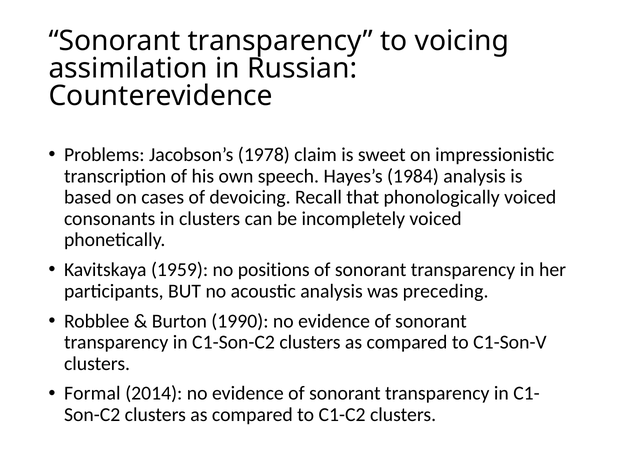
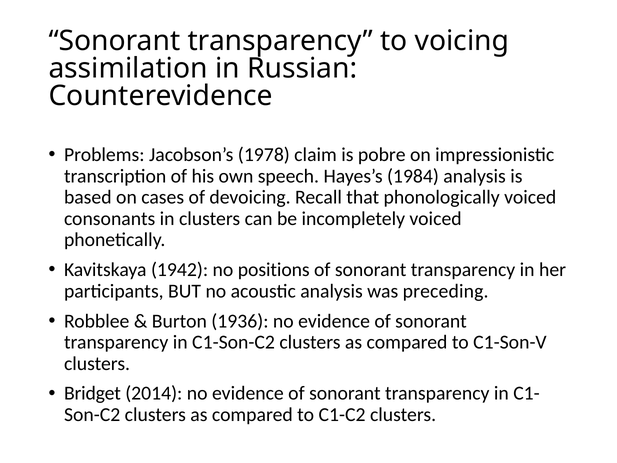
sweet: sweet -> pobre
1959: 1959 -> 1942
1990: 1990 -> 1936
Formal: Formal -> Bridget
